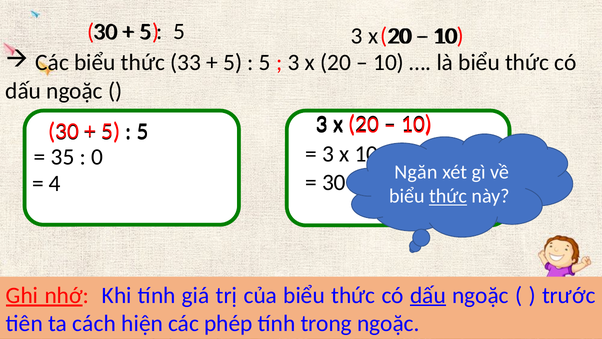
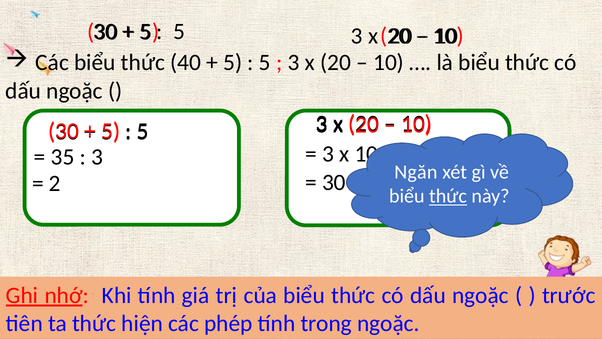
33: 33 -> 40
0 at (97, 157): 0 -> 3
4: 4 -> 2
dấu at (428, 295) underline: present -> none
ta cách: cách -> thức
